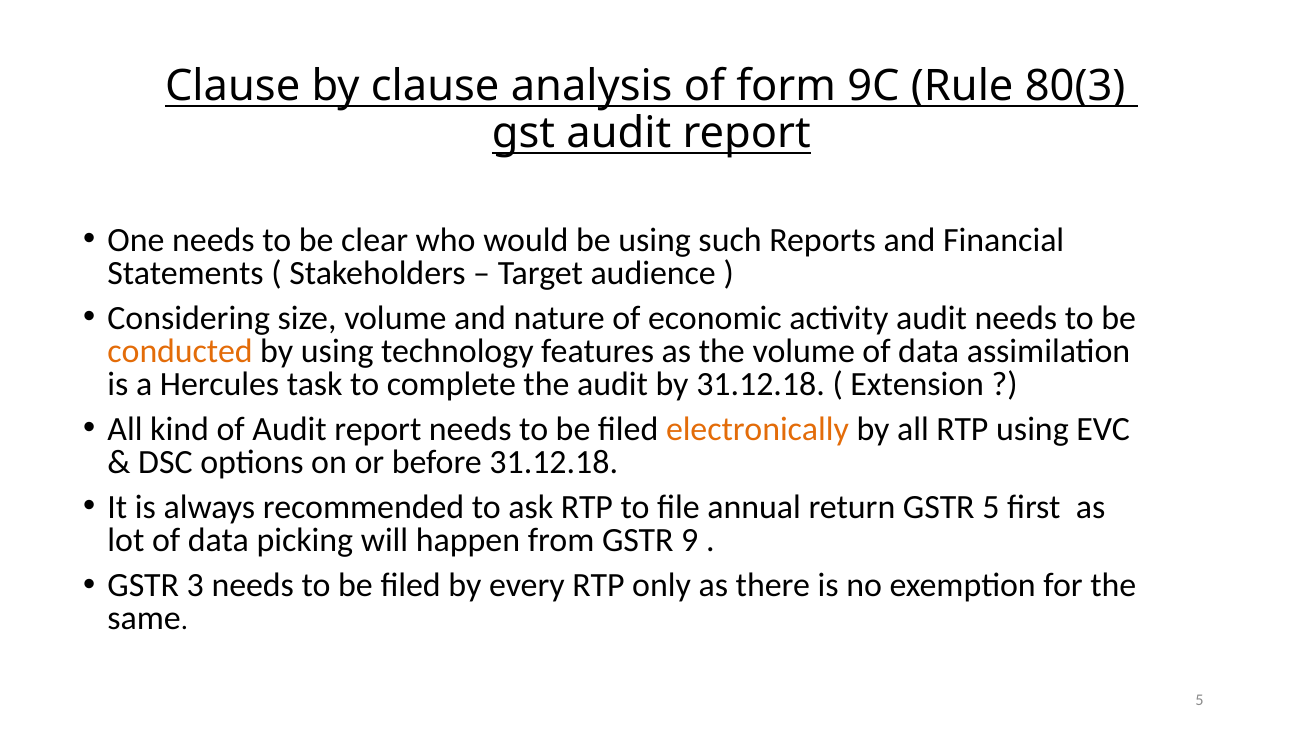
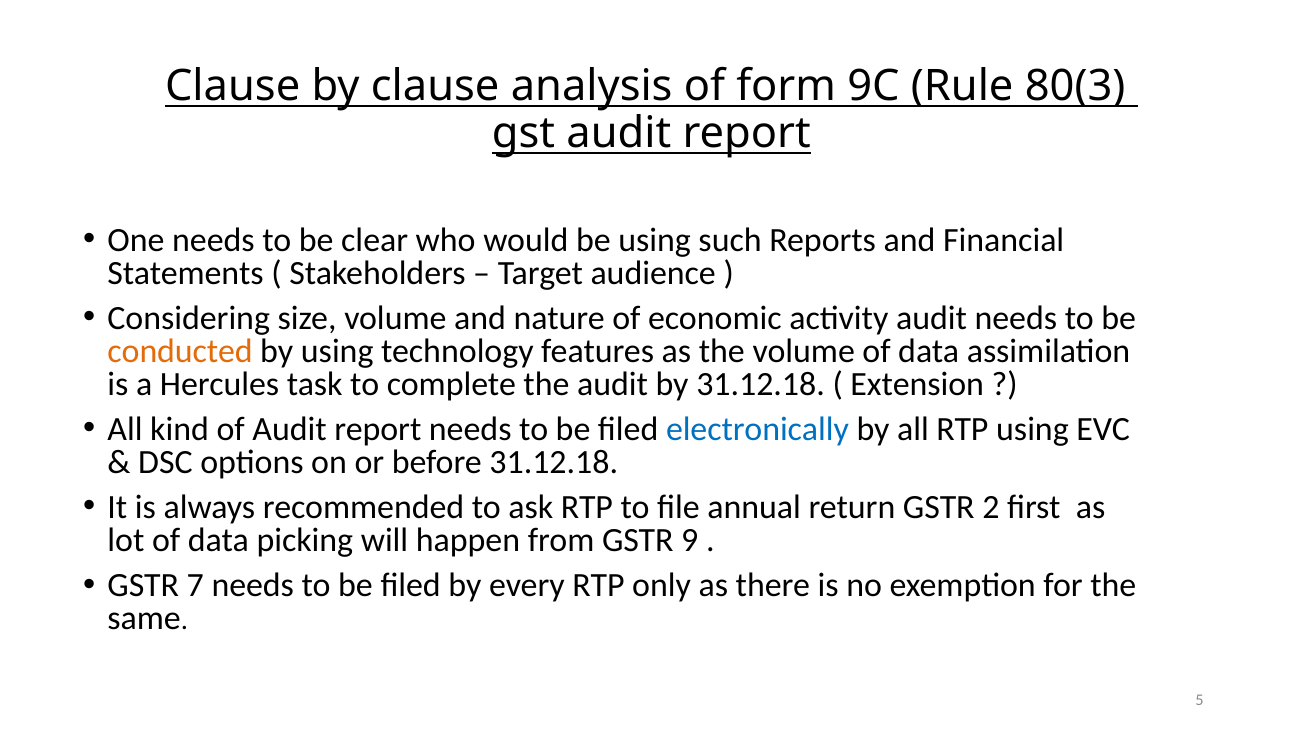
electronically colour: orange -> blue
GSTR 5: 5 -> 2
3: 3 -> 7
